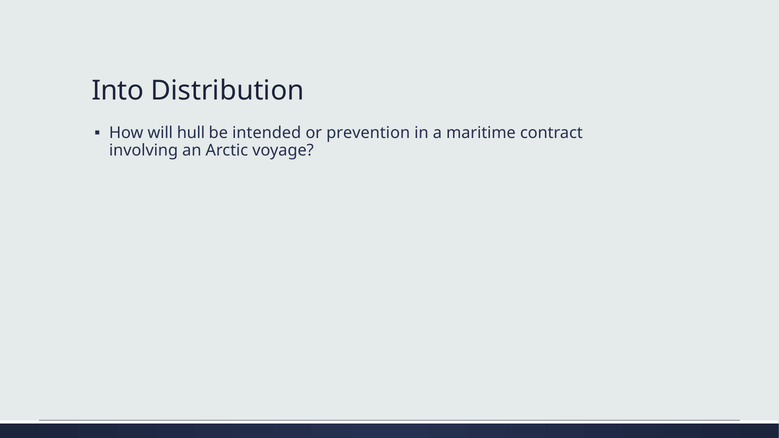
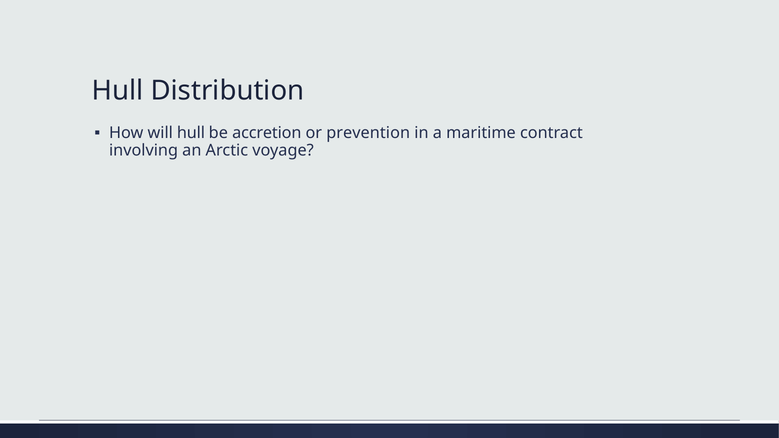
Into at (118, 91): Into -> Hull
intended: intended -> accretion
